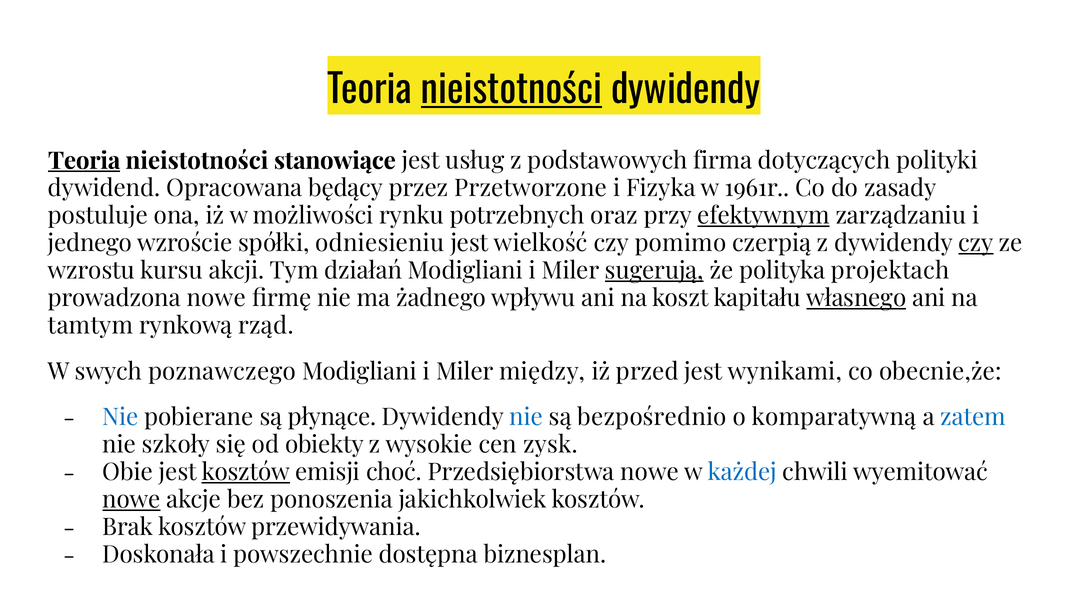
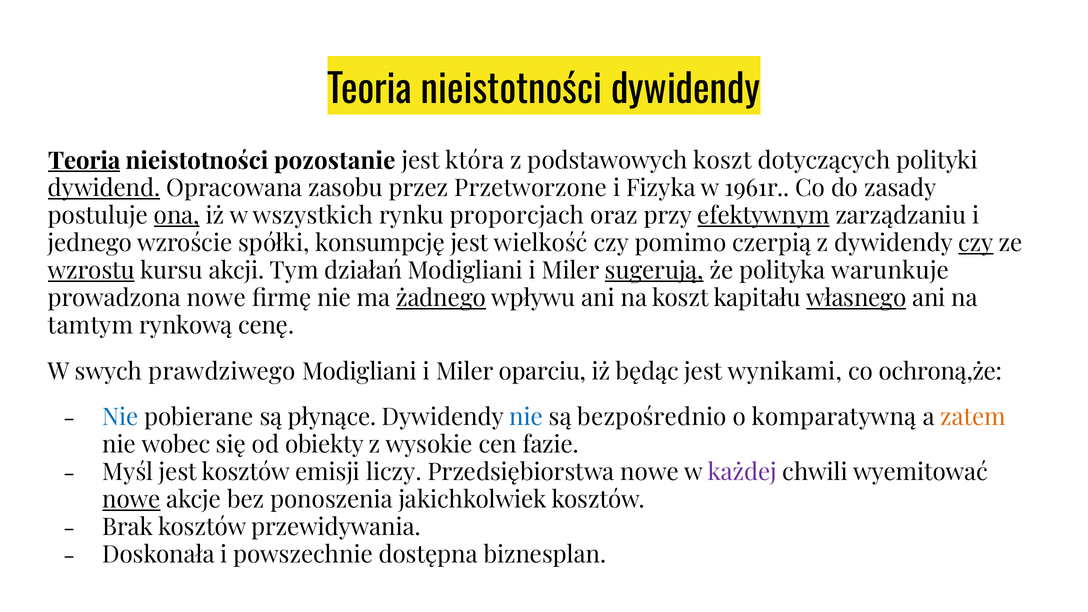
nieistotności at (512, 90) underline: present -> none
stanowiące: stanowiące -> pozostanie
usług: usług -> która
podstawowych firma: firma -> koszt
dywidend underline: none -> present
będący: będący -> zasobu
ona underline: none -> present
możliwości: możliwości -> wszystkich
potrzebnych: potrzebnych -> proporcjach
odniesieniu: odniesieniu -> konsumpcję
wzrostu underline: none -> present
projektach: projektach -> warunkuje
żadnego underline: none -> present
rząd: rząd -> cenę
poznawczego: poznawczego -> prawdziwego
między: między -> oparciu
przed: przed -> będąc
obecnie,że: obecnie,że -> ochroną,że
zatem colour: blue -> orange
szkoły: szkoły -> wobec
zysk: zysk -> fazie
Obie: Obie -> Myśl
kosztów at (246, 472) underline: present -> none
choć: choć -> liczy
każdej colour: blue -> purple
